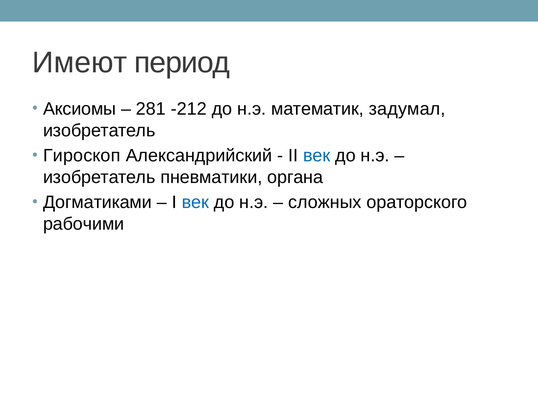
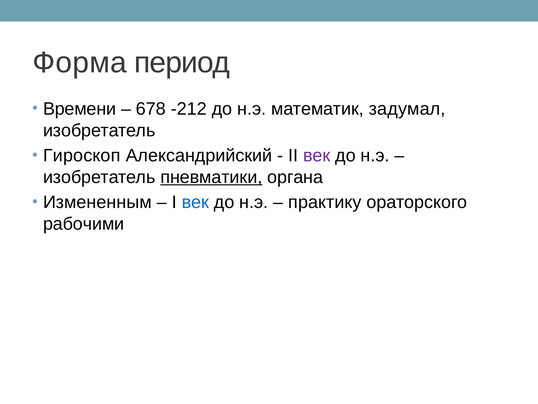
Имеют: Имеют -> Форма
Аксиомы: Аксиомы -> Времени
281: 281 -> 678
век at (317, 155) colour: blue -> purple
пневматики underline: none -> present
Догматиками: Догматиками -> Измененным
сложных: сложных -> практику
